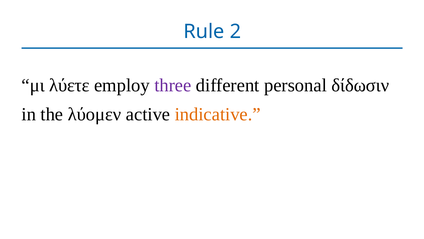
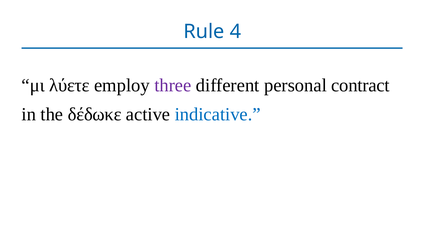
2: 2 -> 4
δίδωσιν: δίδωσιν -> contract
λύομεν: λύομεν -> δέδωκε
indicative colour: orange -> blue
